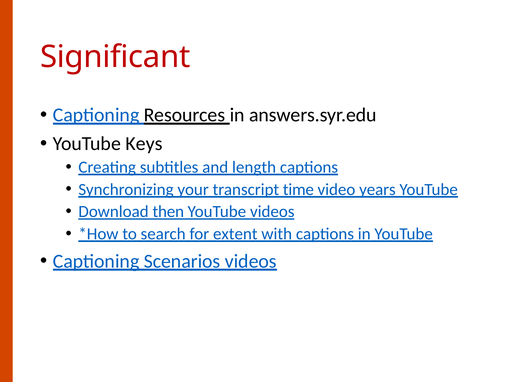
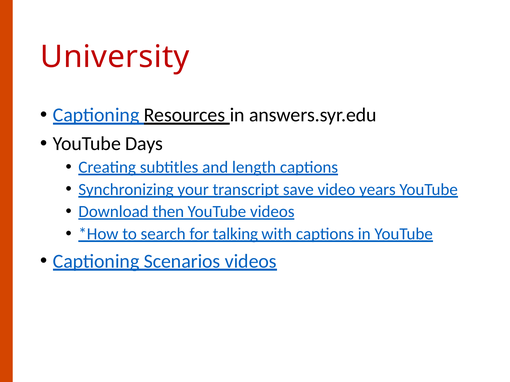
Significant: Significant -> University
Keys: Keys -> Days
time: time -> save
extent: extent -> talking
